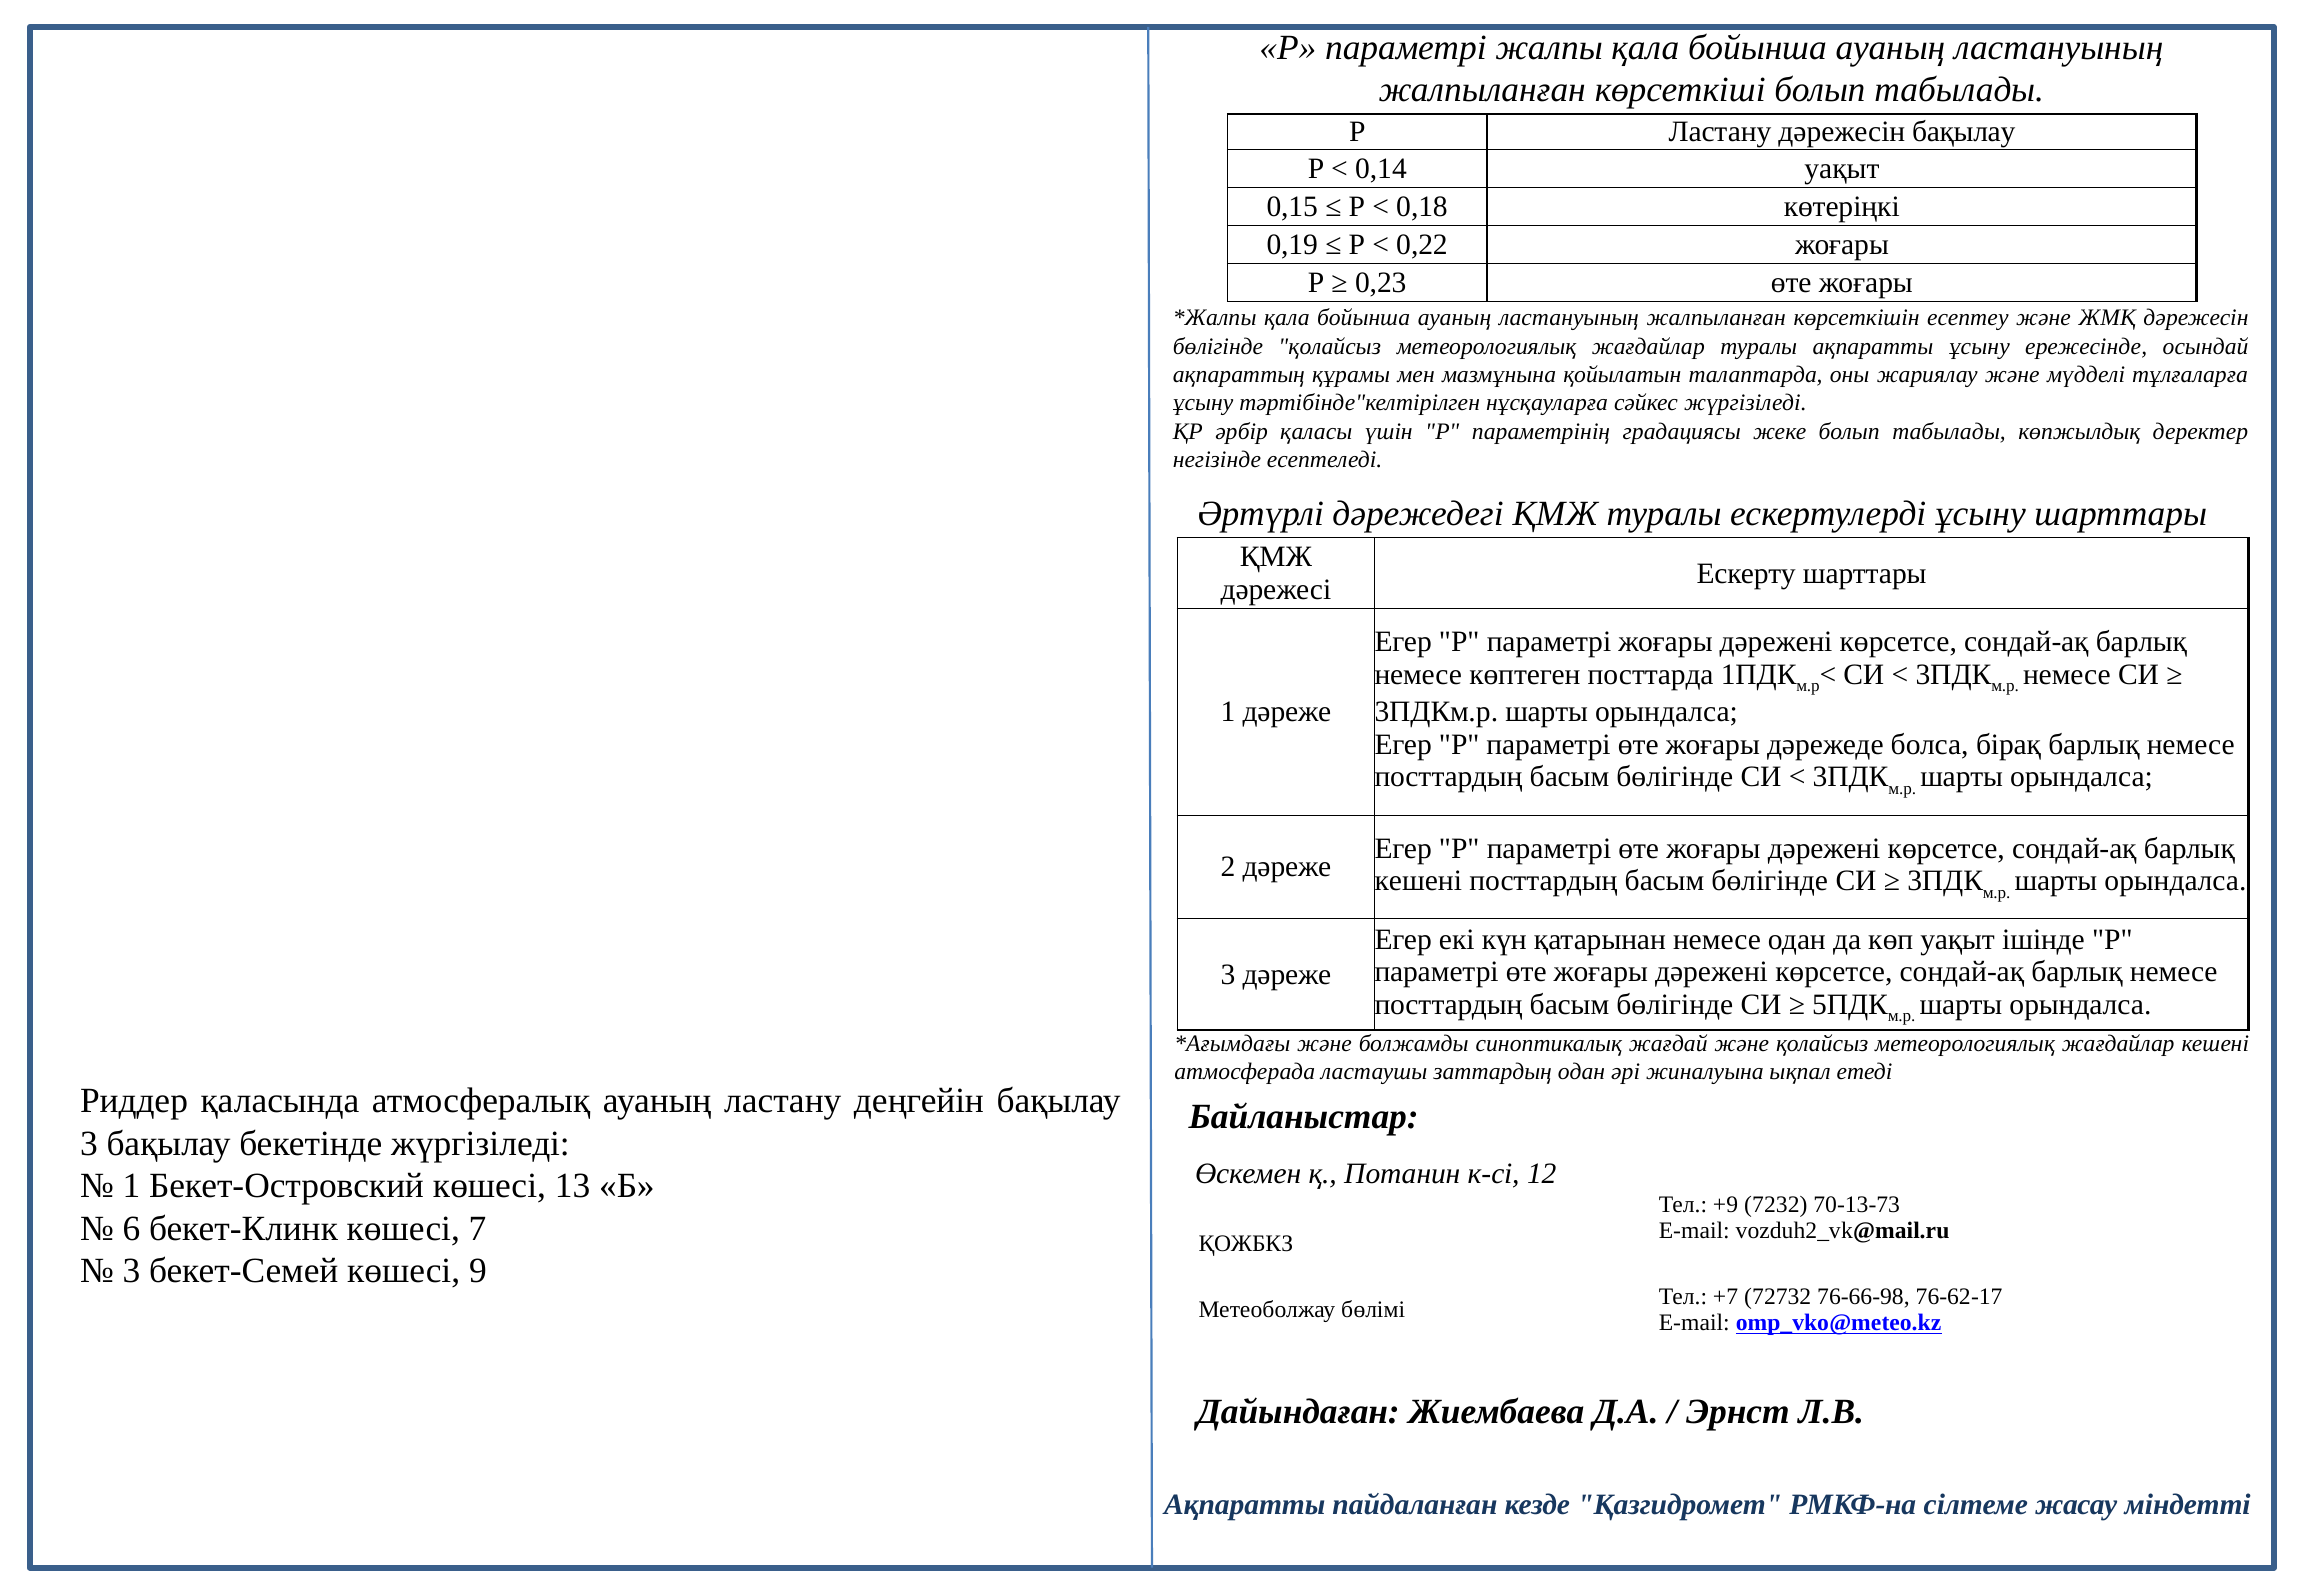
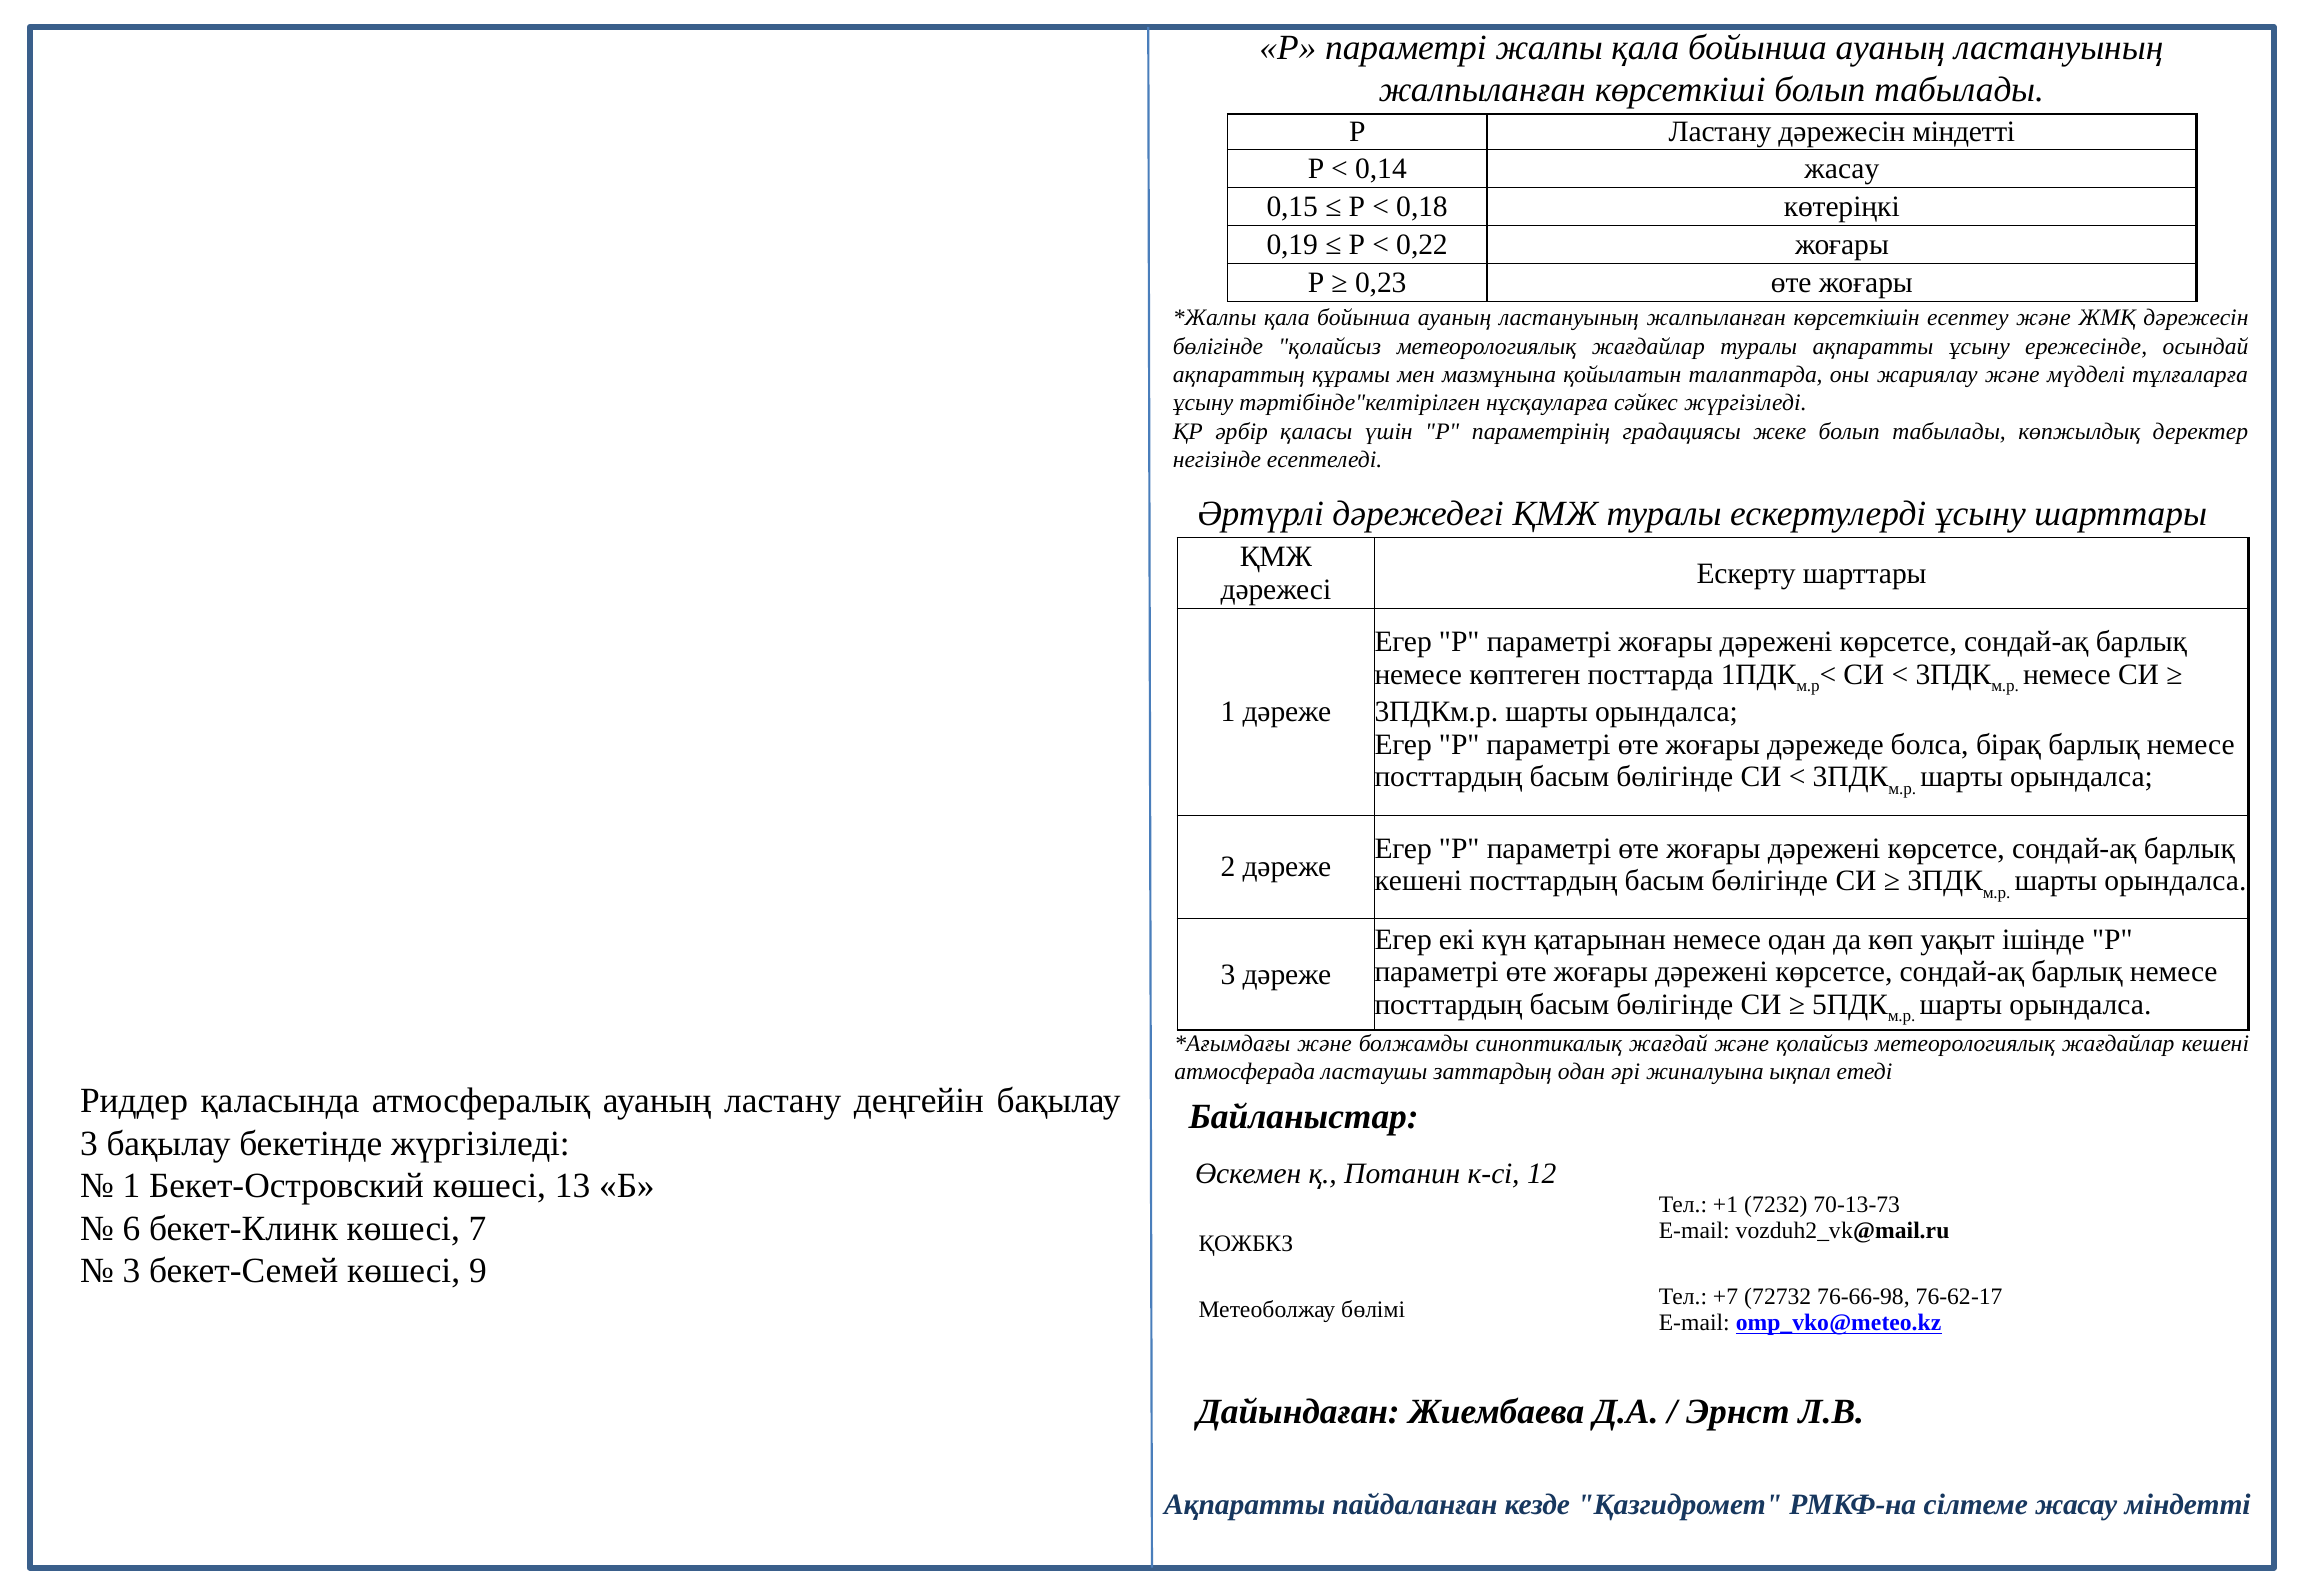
дәрежесін бақылау: бақылау -> міндетті
0,14 уақыт: уақыт -> жасау
+9: +9 -> +1
